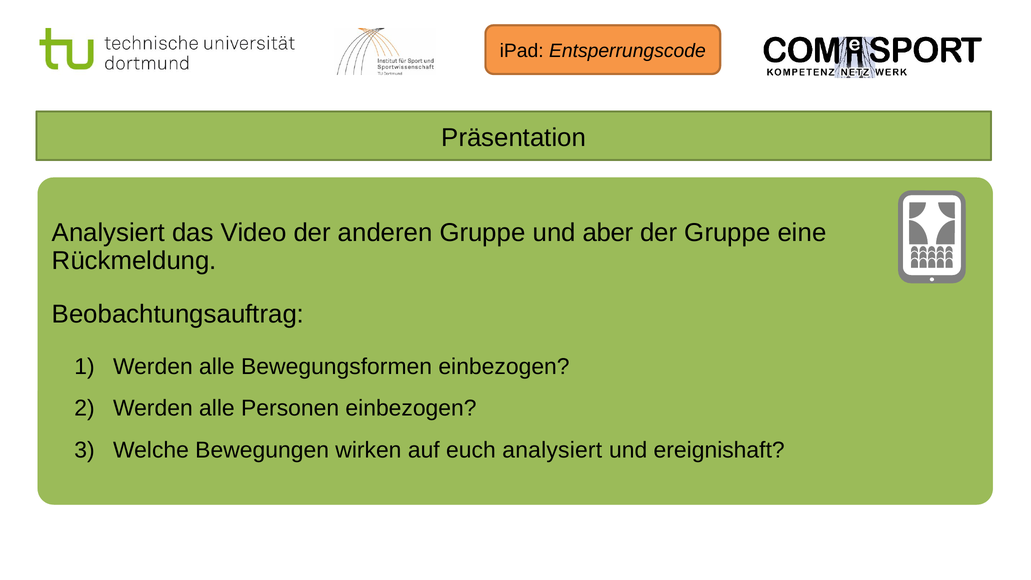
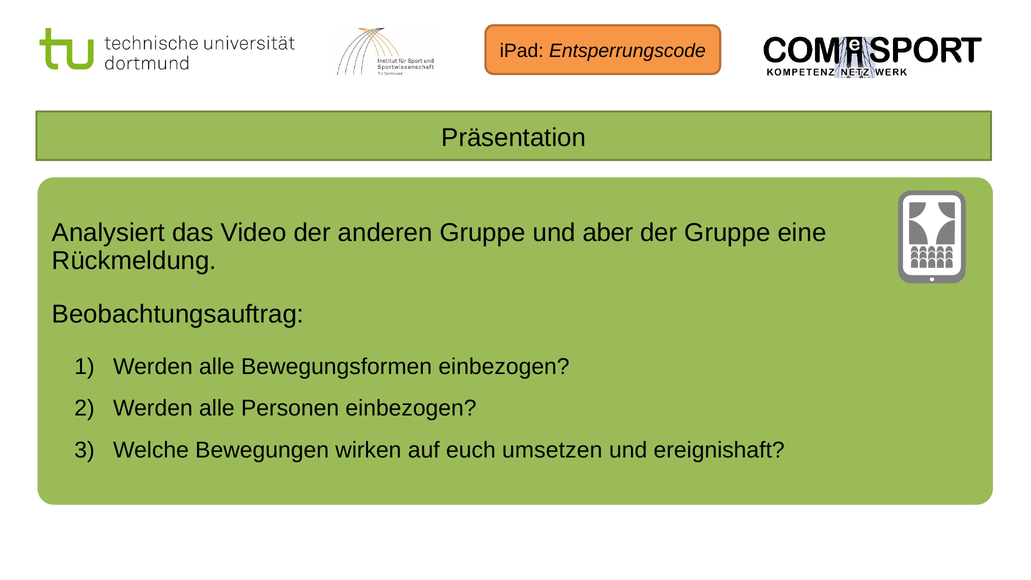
euch analysiert: analysiert -> umsetzen
